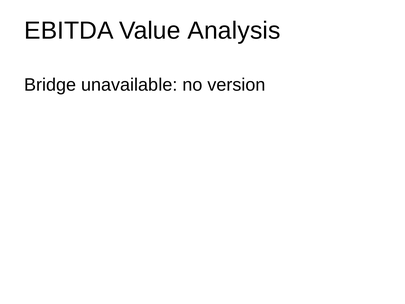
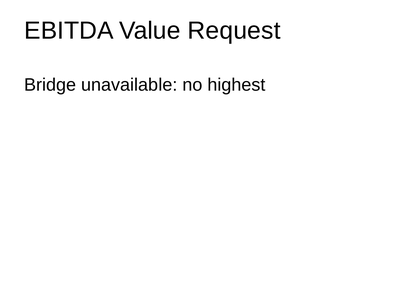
Analysis: Analysis -> Request
version: version -> highest
